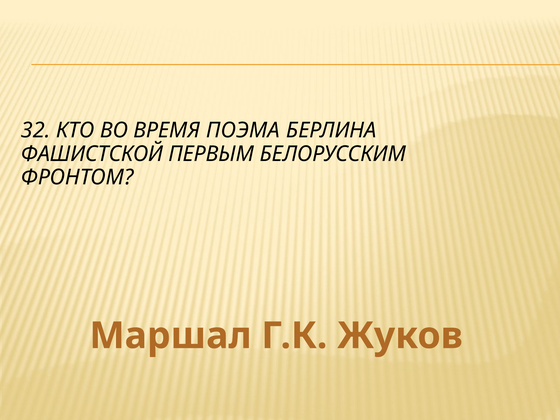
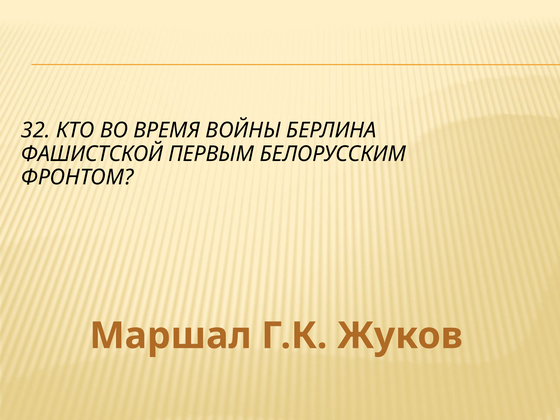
ПОЭМА: ПОЭМА -> ВОЙНЫ
